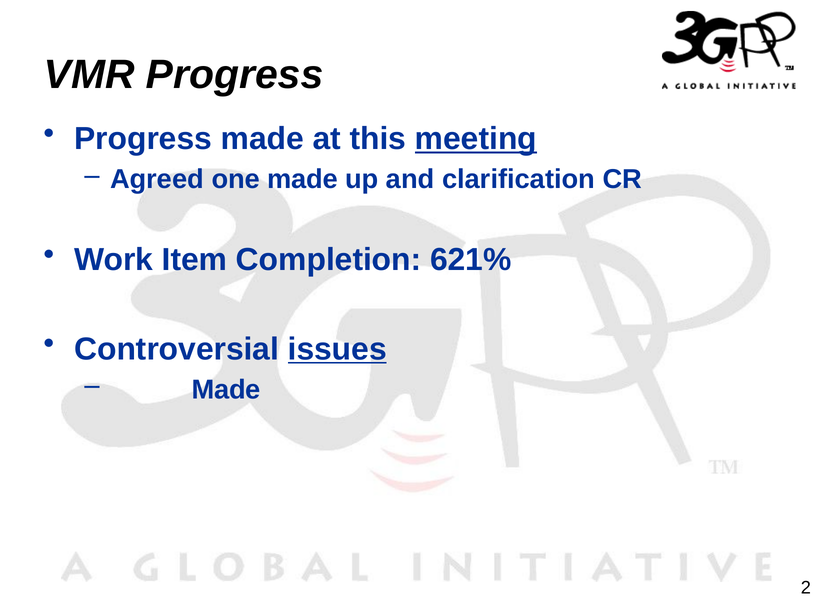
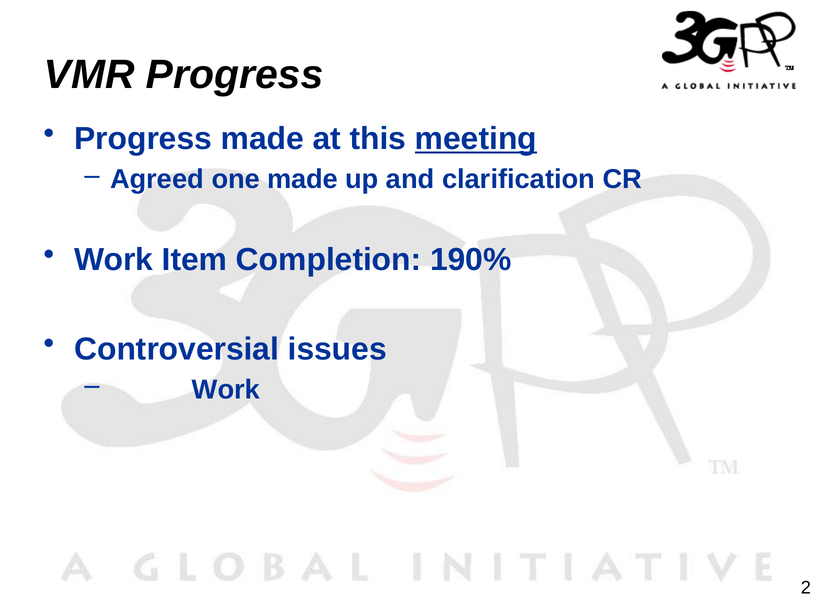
621%: 621% -> 190%
issues underline: present -> none
Made at (226, 390): Made -> Work
